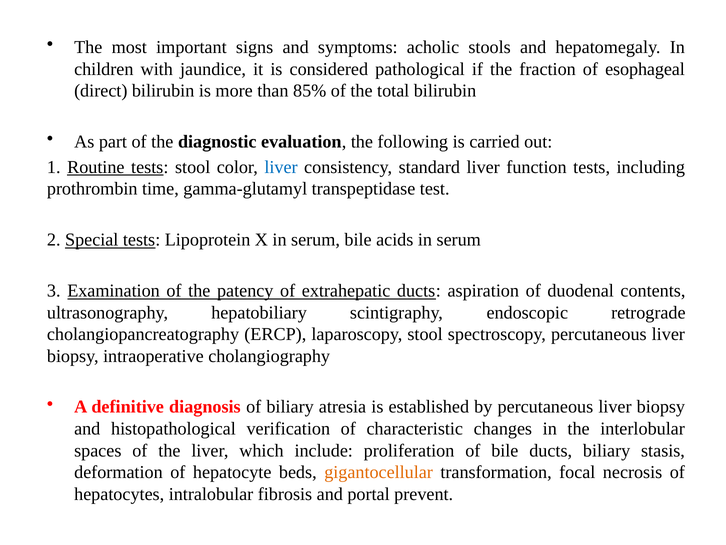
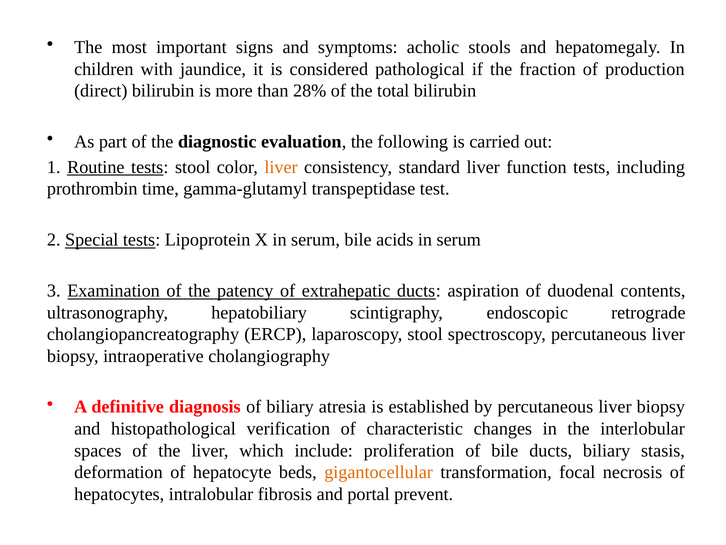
esophageal: esophageal -> production
85%: 85% -> 28%
liver at (281, 167) colour: blue -> orange
